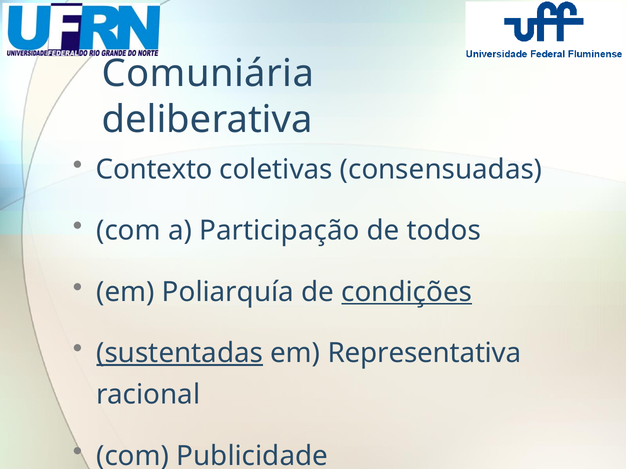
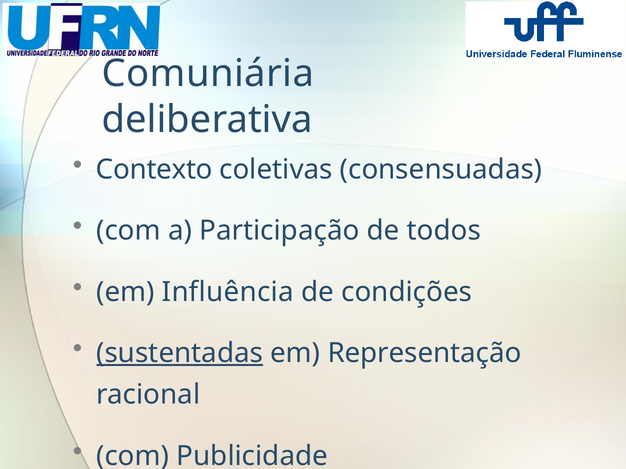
Poliarquía: Poliarquía -> Influência
condições underline: present -> none
Representativa: Representativa -> Representação
